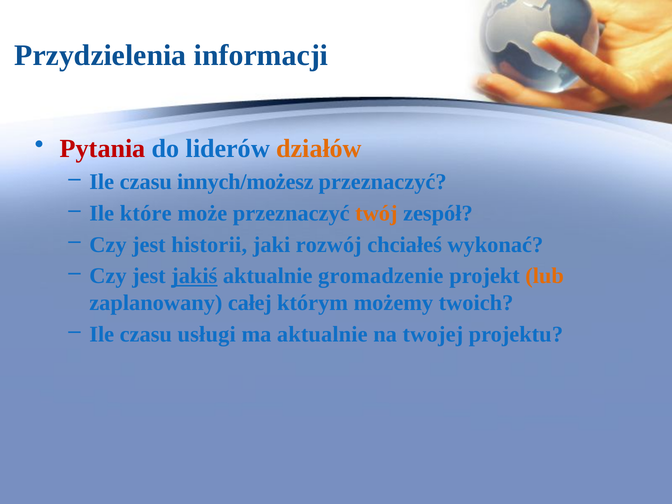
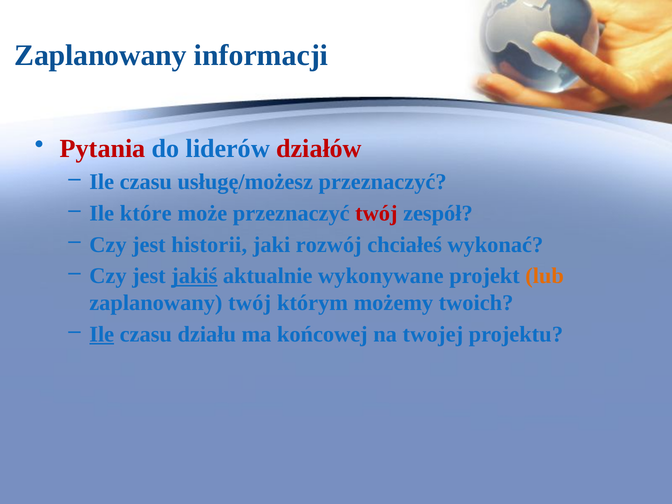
Przydzielenia at (100, 55): Przydzielenia -> Zaplanowany
działów colour: orange -> red
innych/możesz: innych/możesz -> usługę/możesz
twój at (376, 213) colour: orange -> red
gromadzenie: gromadzenie -> wykonywane
zaplanowany całej: całej -> twój
Ile at (102, 334) underline: none -> present
usługi: usługi -> działu
ma aktualnie: aktualnie -> końcowej
